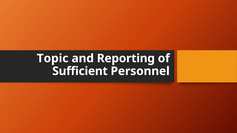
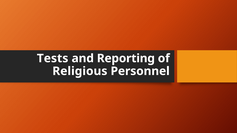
Topic: Topic -> Tests
Sufficient: Sufficient -> Religious
